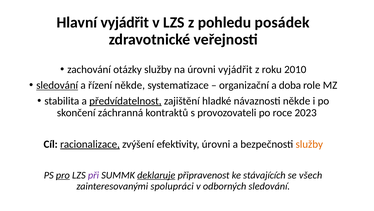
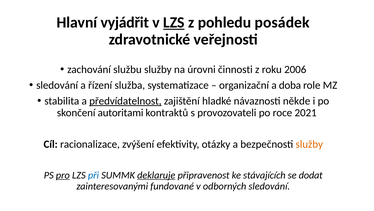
LZS at (174, 22) underline: none -> present
otázky: otázky -> službu
úrovni vyjádřit: vyjádřit -> činnosti
2010: 2010 -> 2006
sledování at (57, 85) underline: present -> none
řízení někde: někde -> služba
záchranná: záchranná -> autoritami
2023: 2023 -> 2021
racionalizace underline: present -> none
efektivity úrovni: úrovni -> otázky
při colour: purple -> blue
všech: všech -> dodat
spolupráci: spolupráci -> fundované
